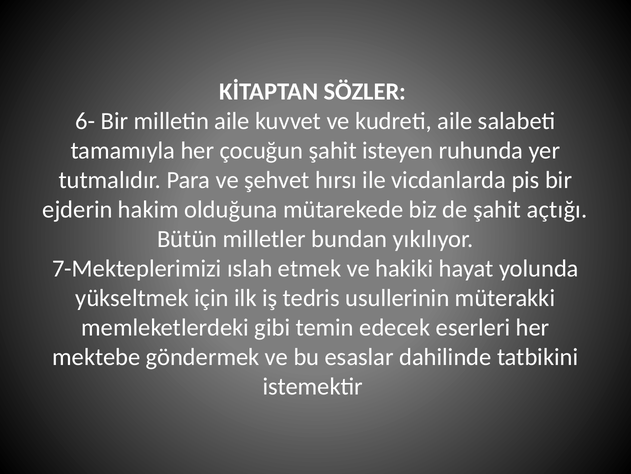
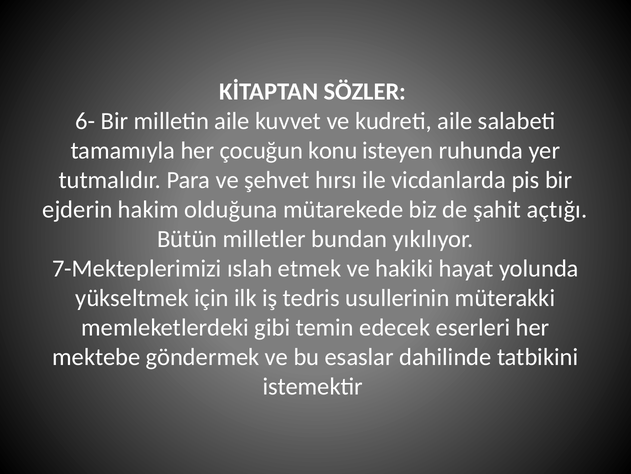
çocuğun şahit: şahit -> konu
